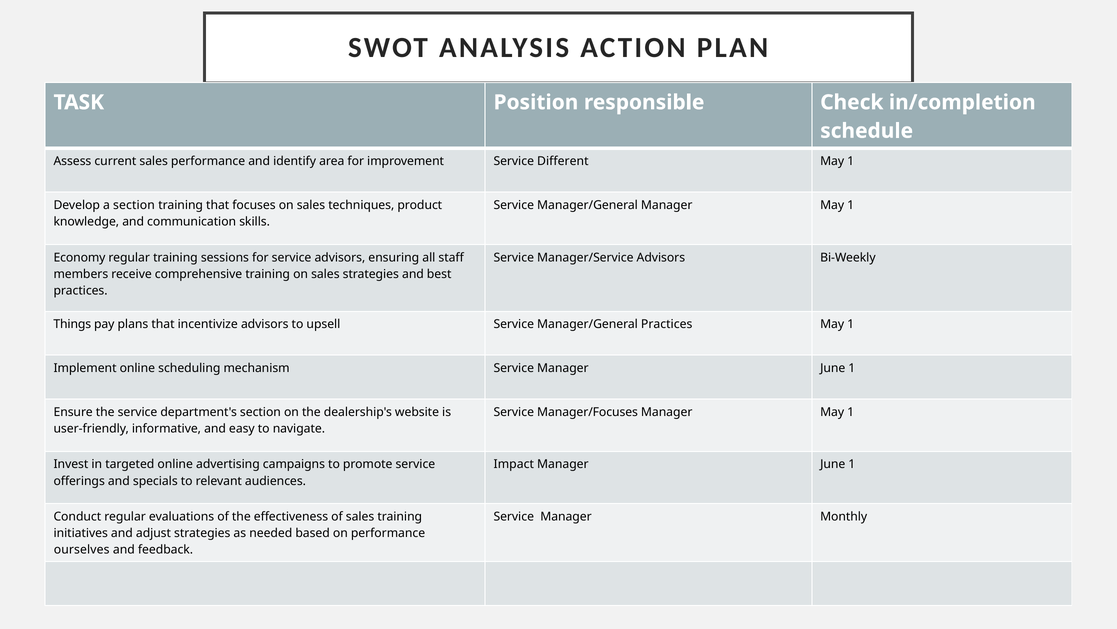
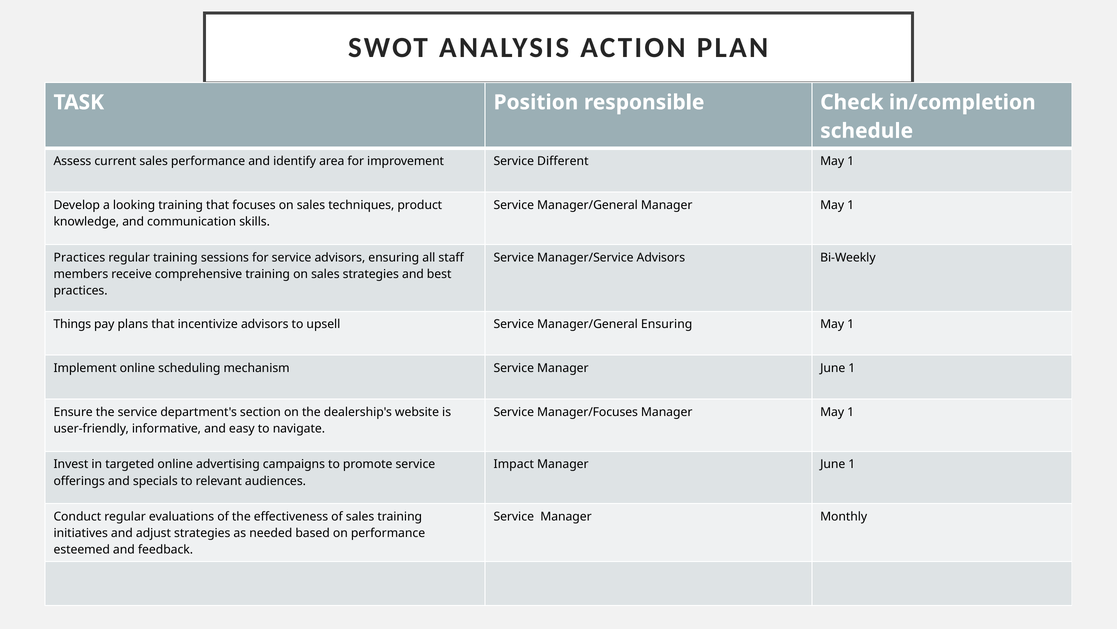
a section: section -> looking
Economy at (80, 257): Economy -> Practices
Manager/General Practices: Practices -> Ensuring
ourselves: ourselves -> esteemed
